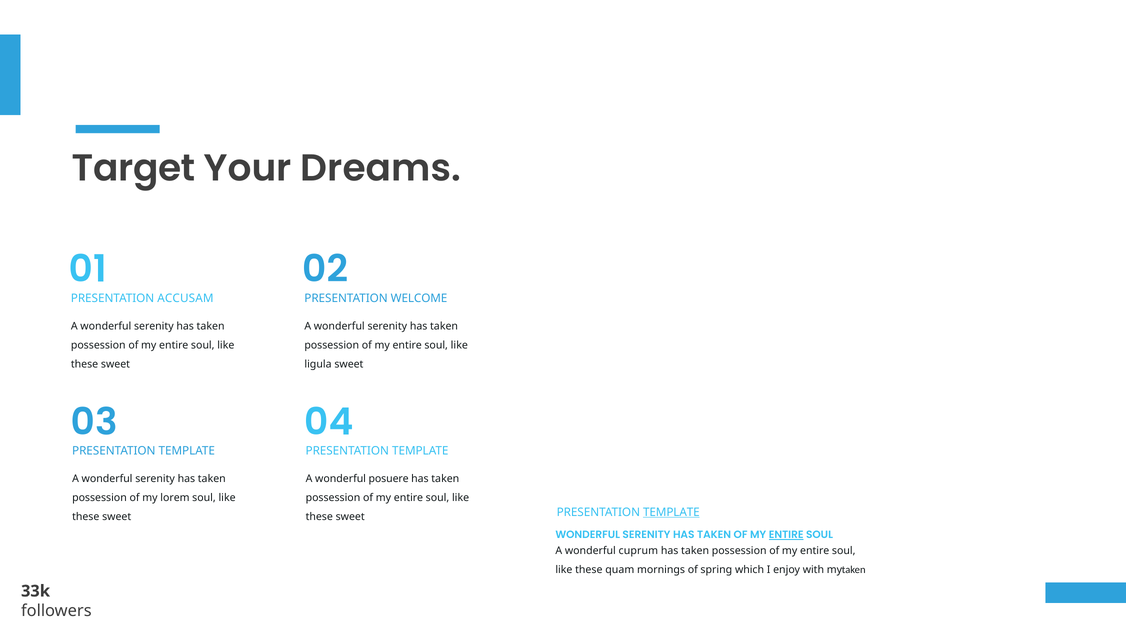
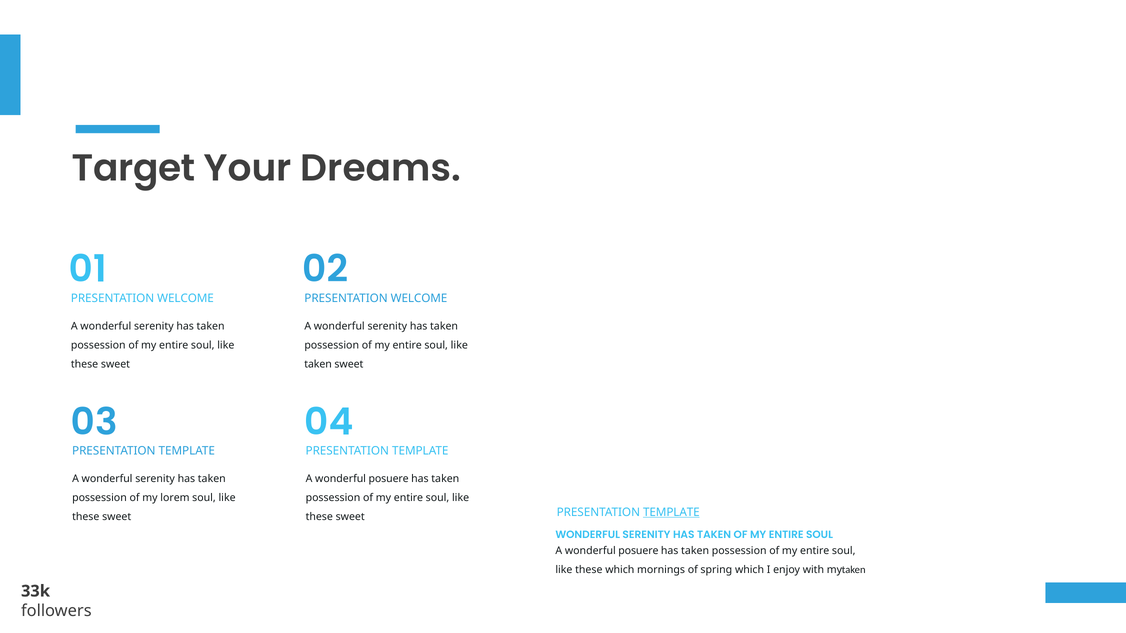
ACCUSAM at (185, 298): ACCUSAM -> WELCOME
ligula at (318, 365): ligula -> taken
ENTIRE at (786, 535) underline: present -> none
cuprum at (638, 551): cuprum -> posuere
these quam: quam -> which
